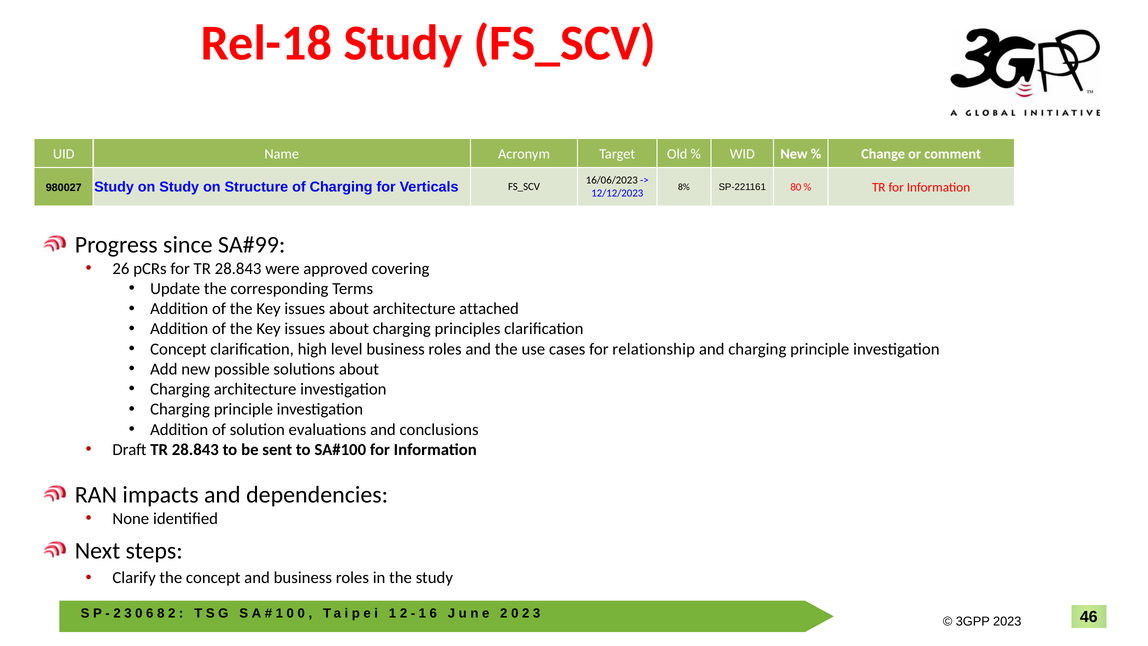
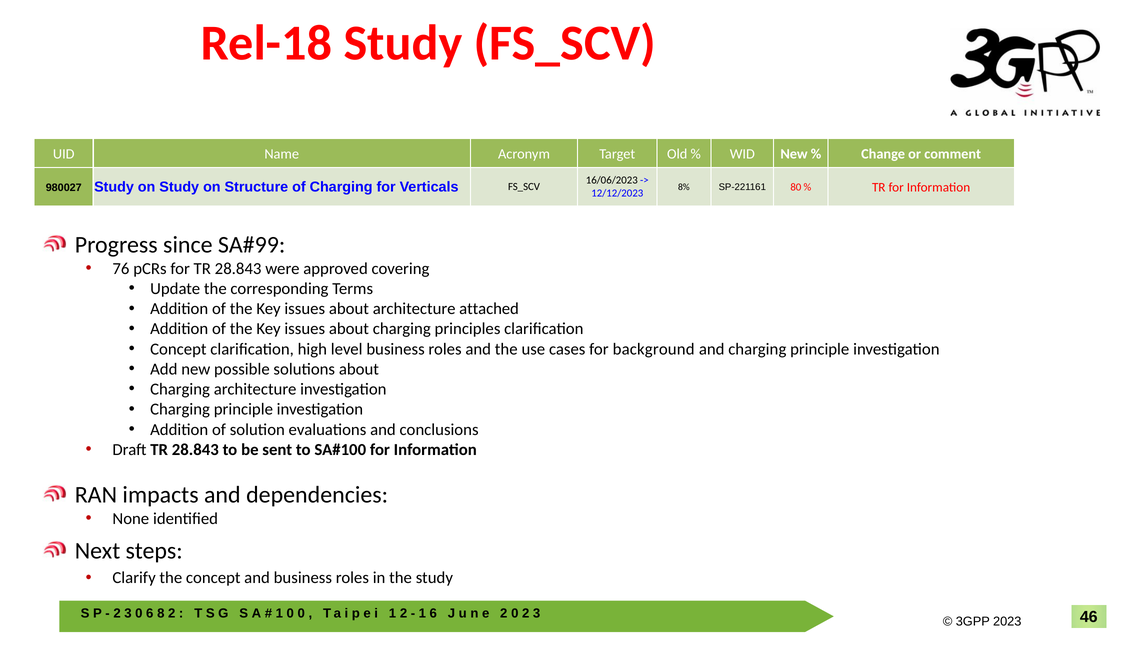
26: 26 -> 76
relationship: relationship -> background
